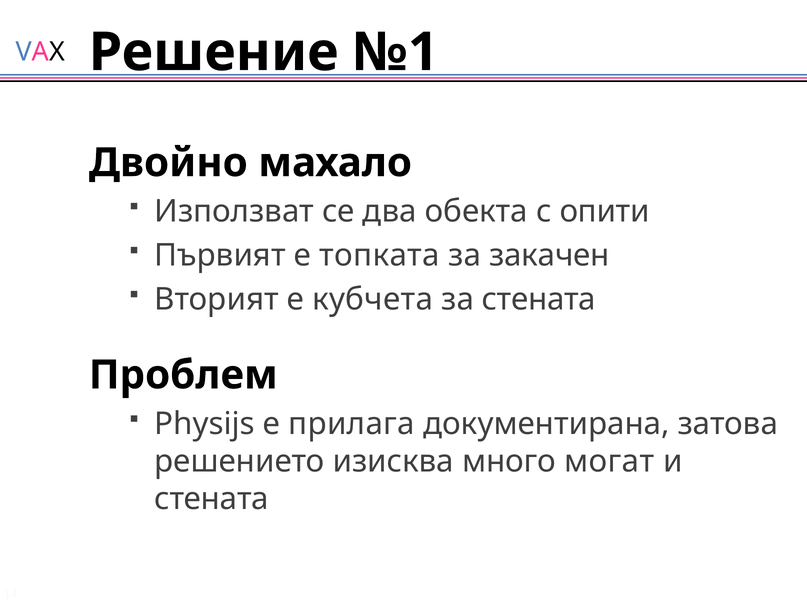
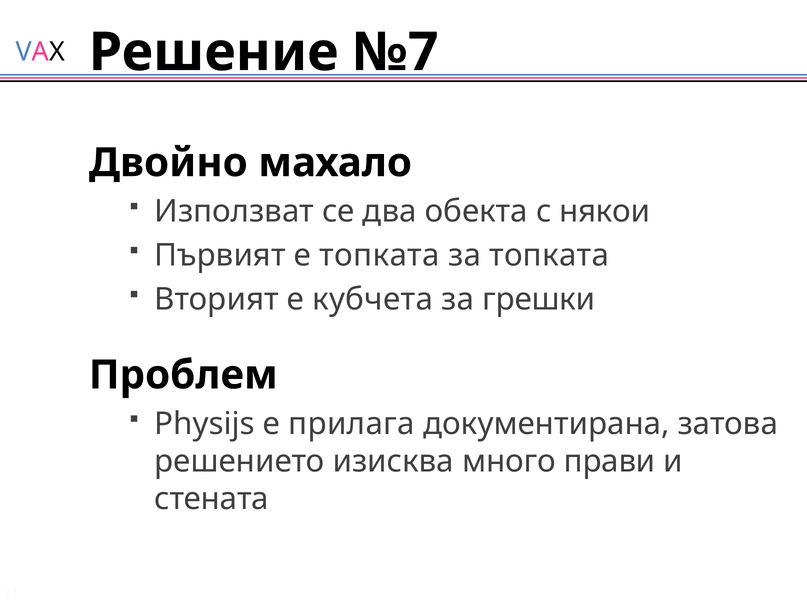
№1: №1 -> №7
опити: опити -> някои
за закачен: закачен -> топката
за стената: стената -> грешки
могат: могат -> прави
